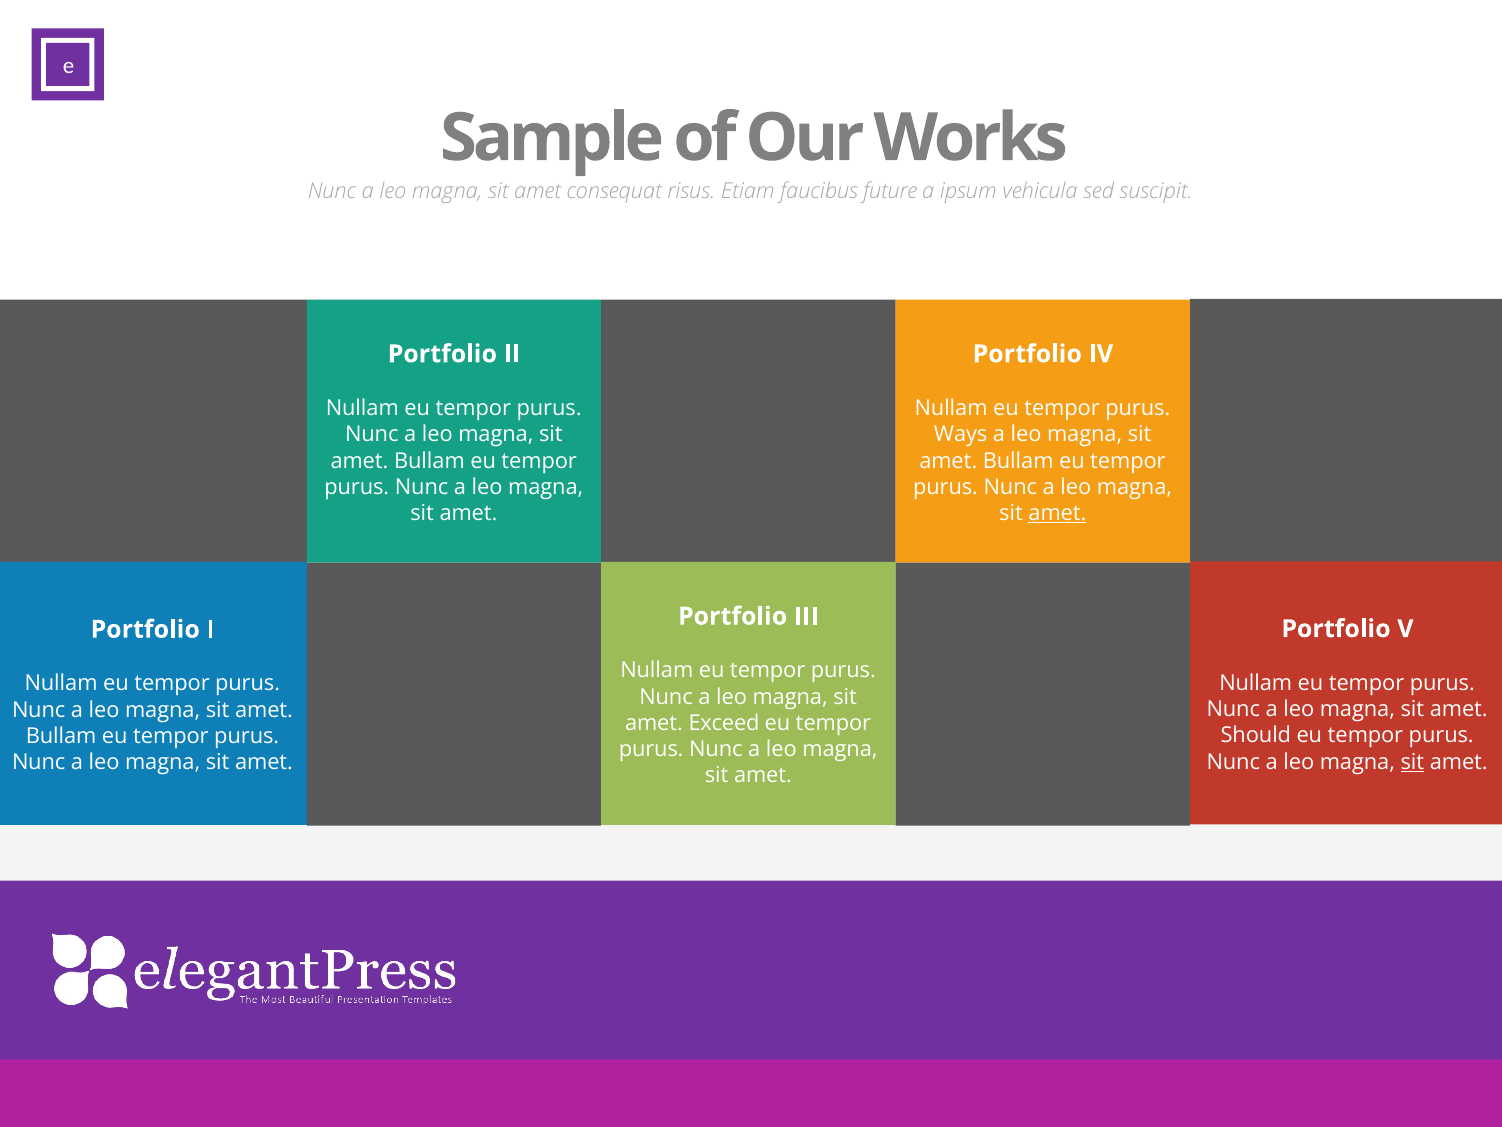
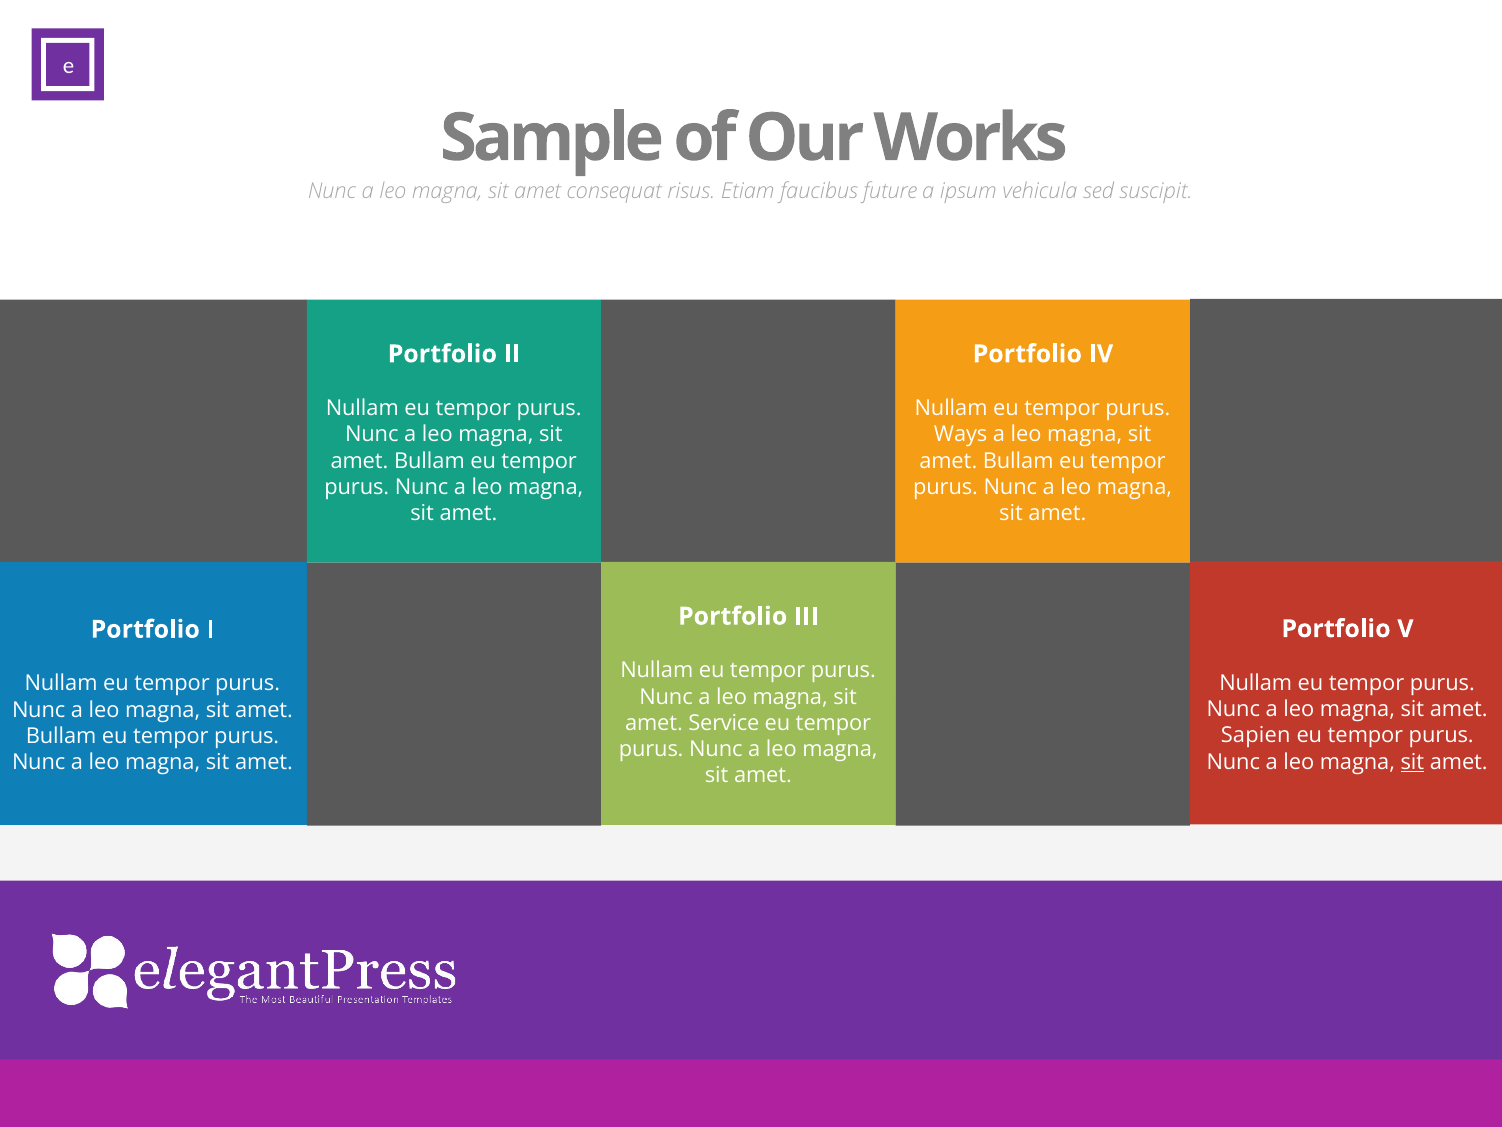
amet at (1057, 513) underline: present -> none
Exceed: Exceed -> Service
Should: Should -> Sapien
